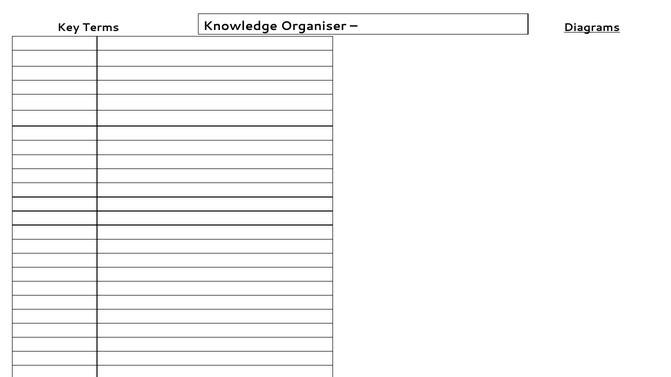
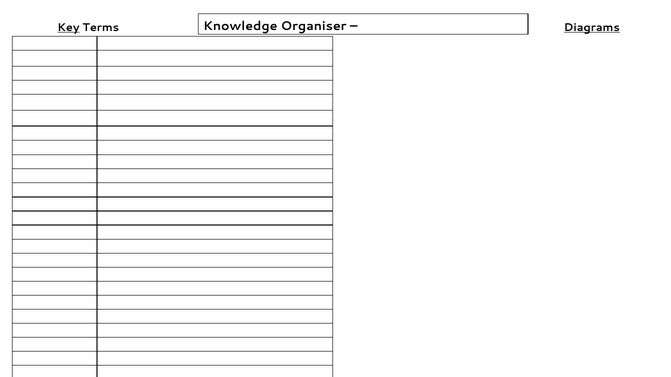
Key underline: none -> present
